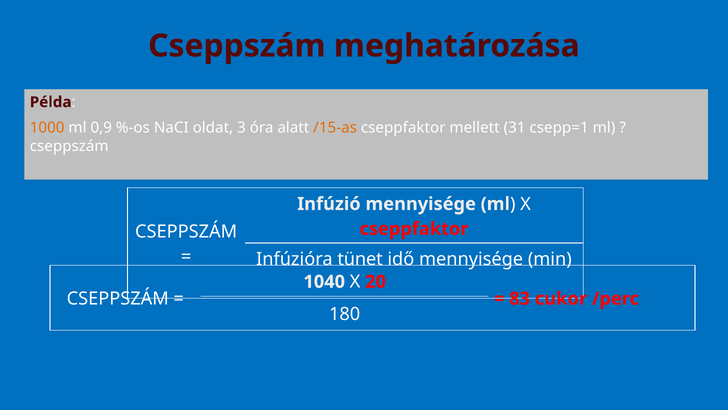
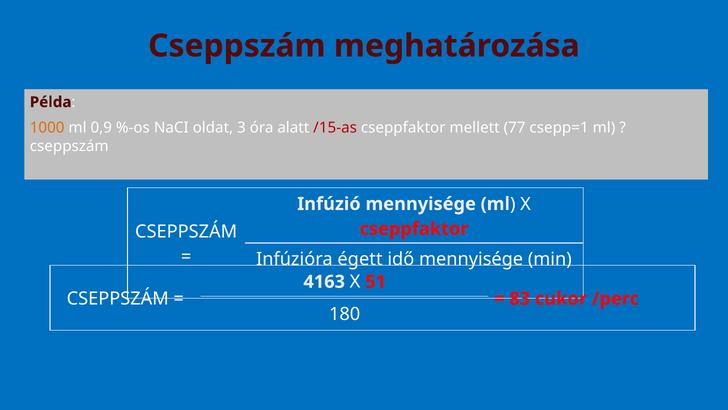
/15-as colour: orange -> red
31: 31 -> 77
tünet: tünet -> égett
1040: 1040 -> 4163
20: 20 -> 51
